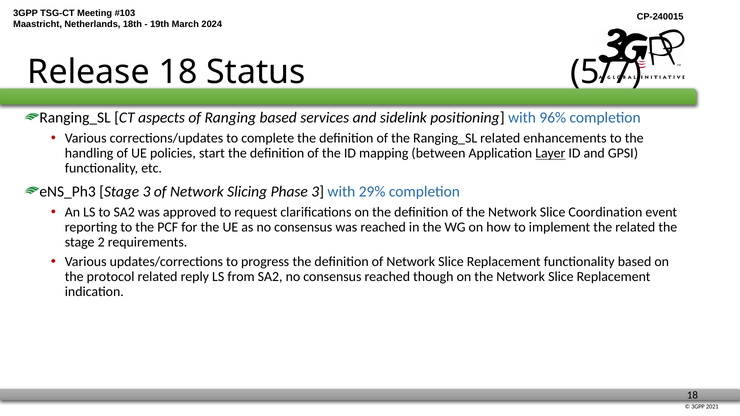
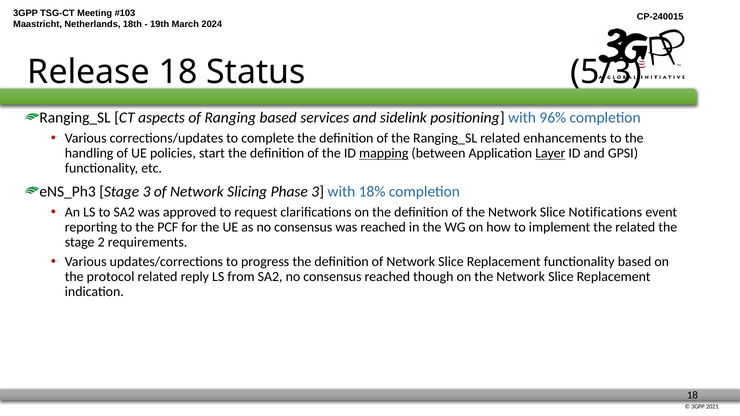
5/7: 5/7 -> 5/3
mapping underline: none -> present
29%: 29% -> 18%
Coordination: Coordination -> Notifications
